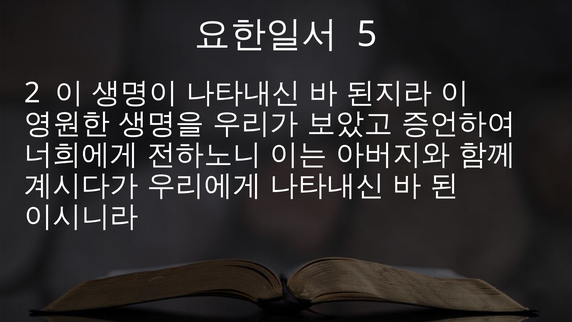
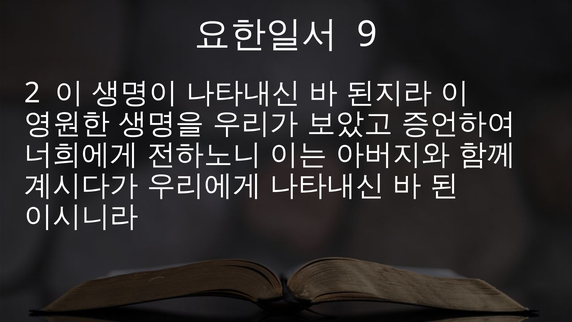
5: 5 -> 9
